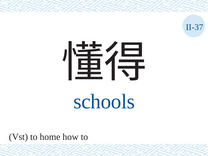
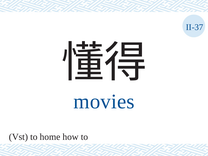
schools: schools -> movies
